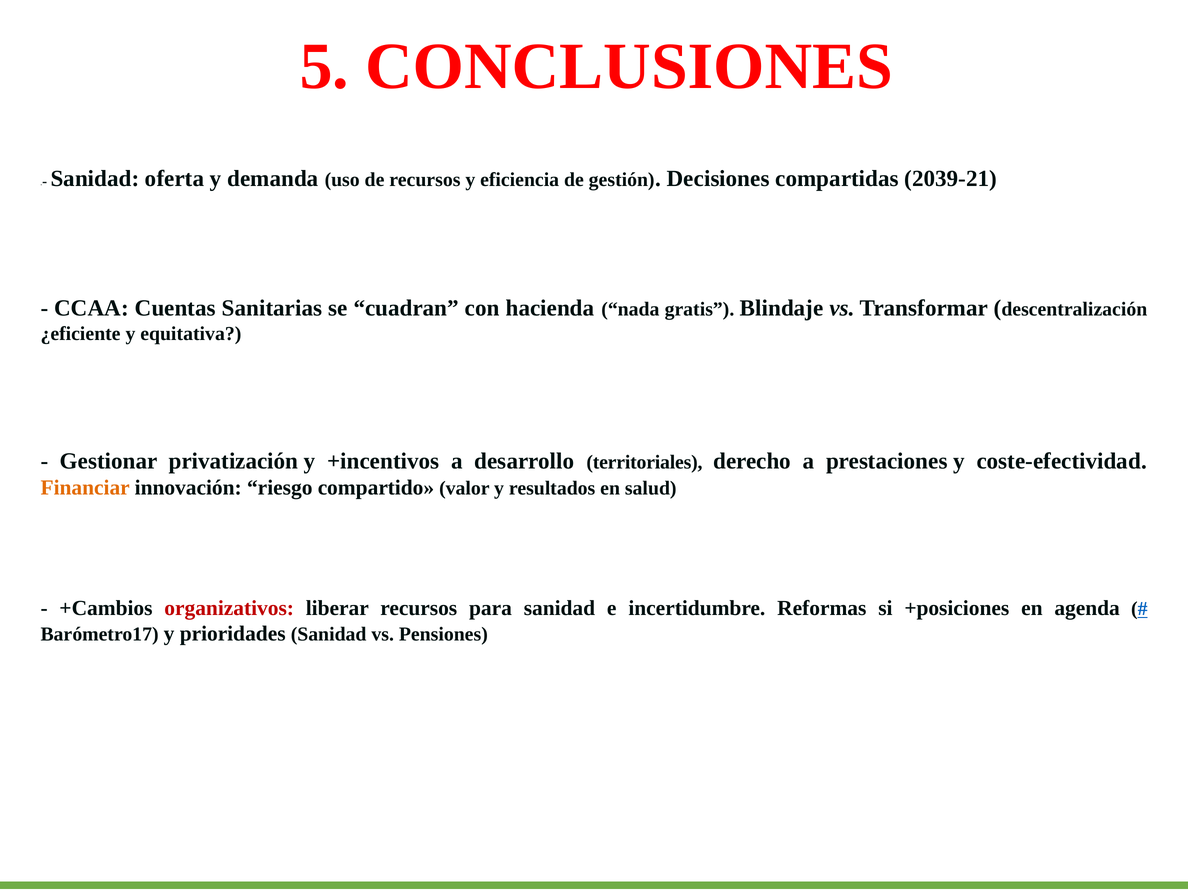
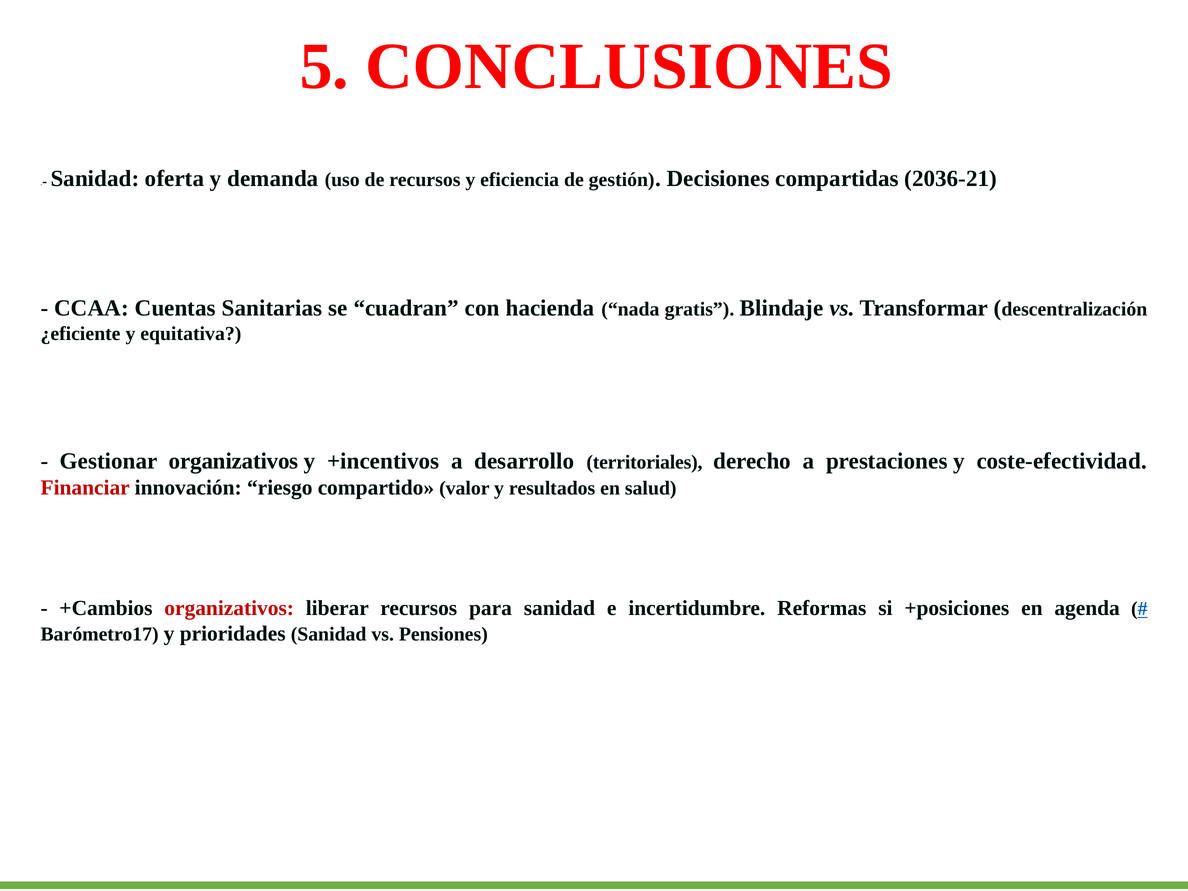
2039-21: 2039-21 -> 2036-21
Gestionar privatización: privatización -> organizativos
Financiar colour: orange -> red
